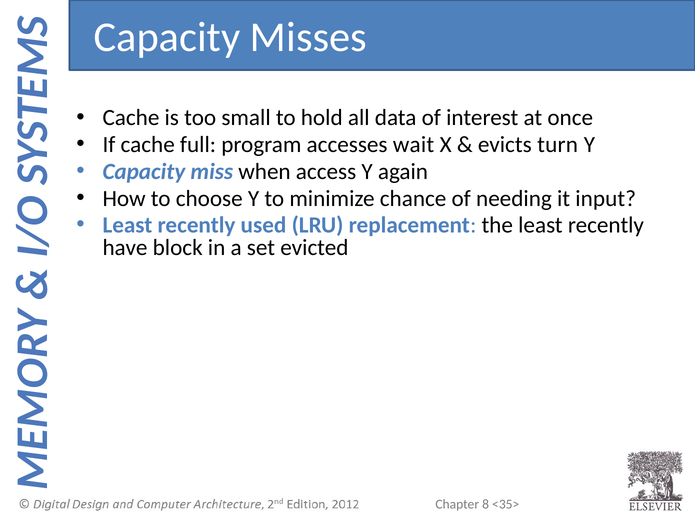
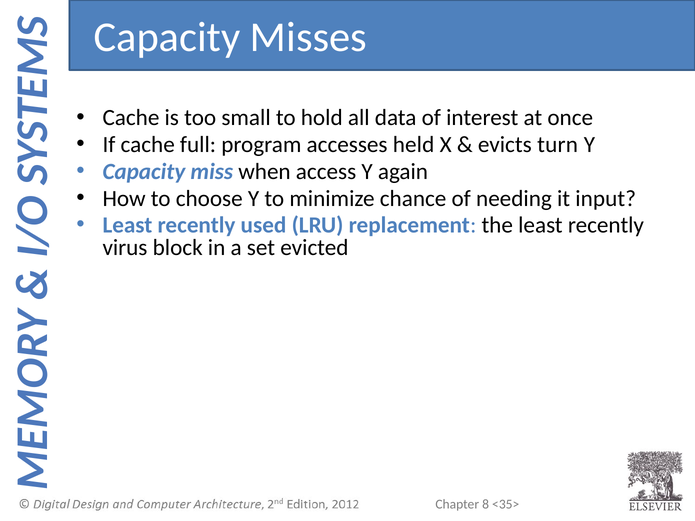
wait: wait -> held
have: have -> virus
